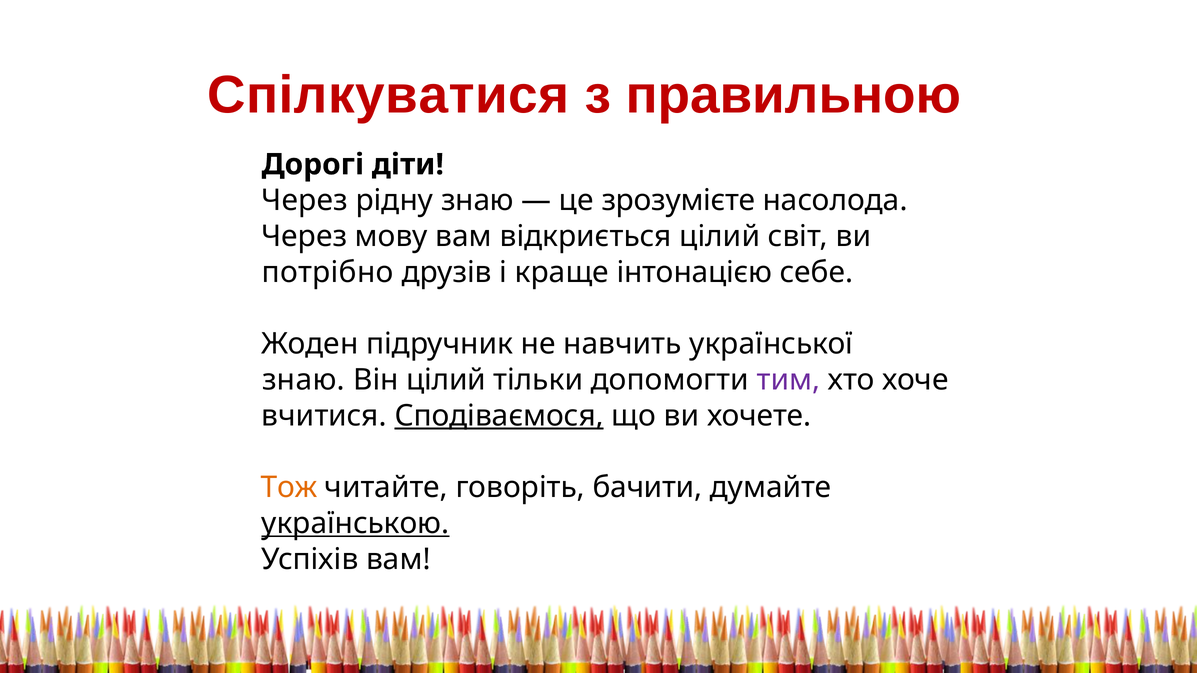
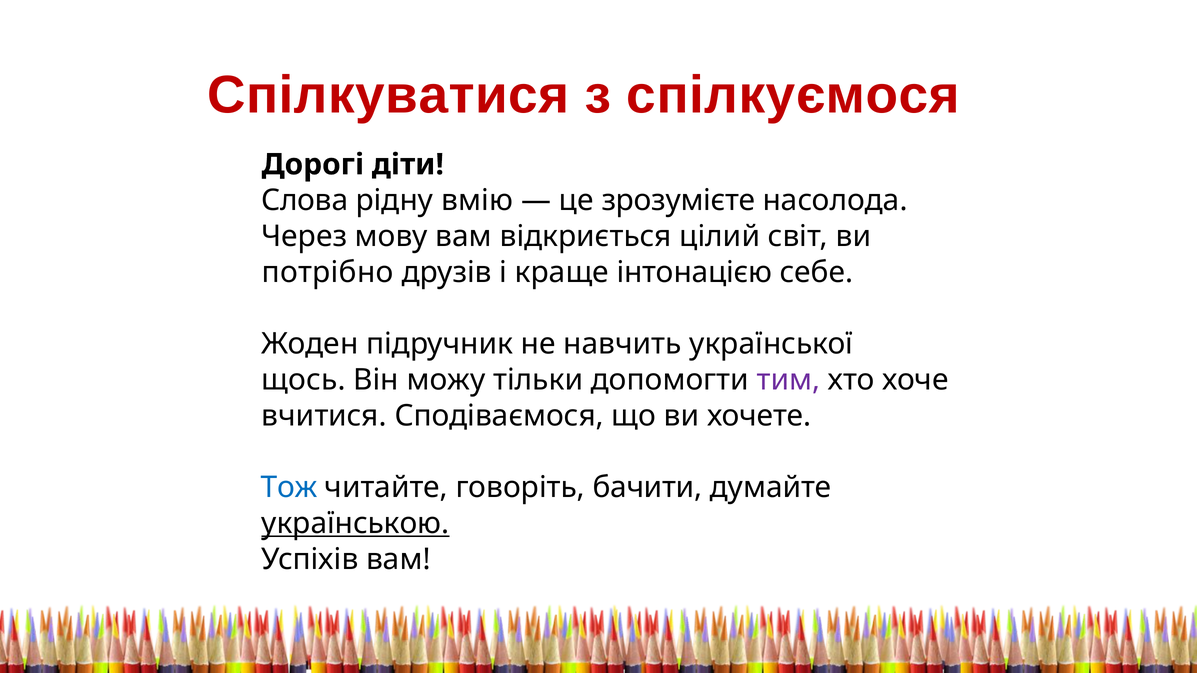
правильною: правильною -> спілкуємося
Через at (305, 200): Через -> Слова
рідну знаю: знаю -> вмію
знаю at (303, 380): знаю -> щось
Він цілий: цілий -> можу
Сподіваємося underline: present -> none
Тож colour: orange -> blue
